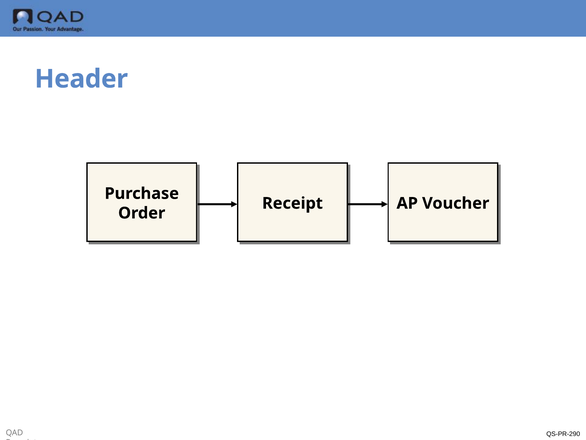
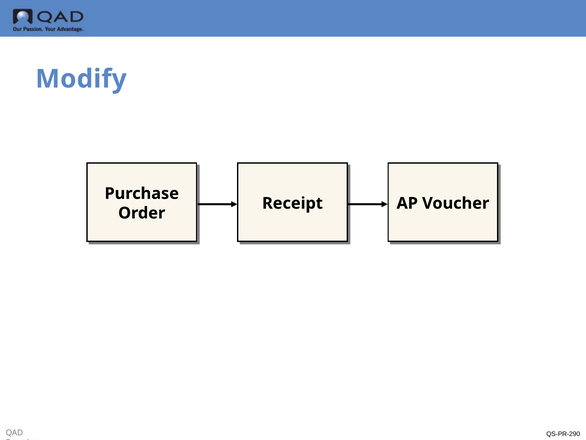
Header: Header -> Modify
